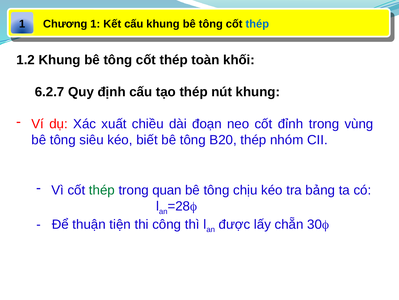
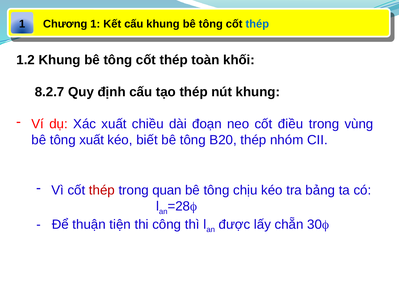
6.2.7: 6.2.7 -> 8.2.7
đỉnh: đỉnh -> điều
tông siêu: siêu -> xuất
thép at (102, 190) colour: green -> red
